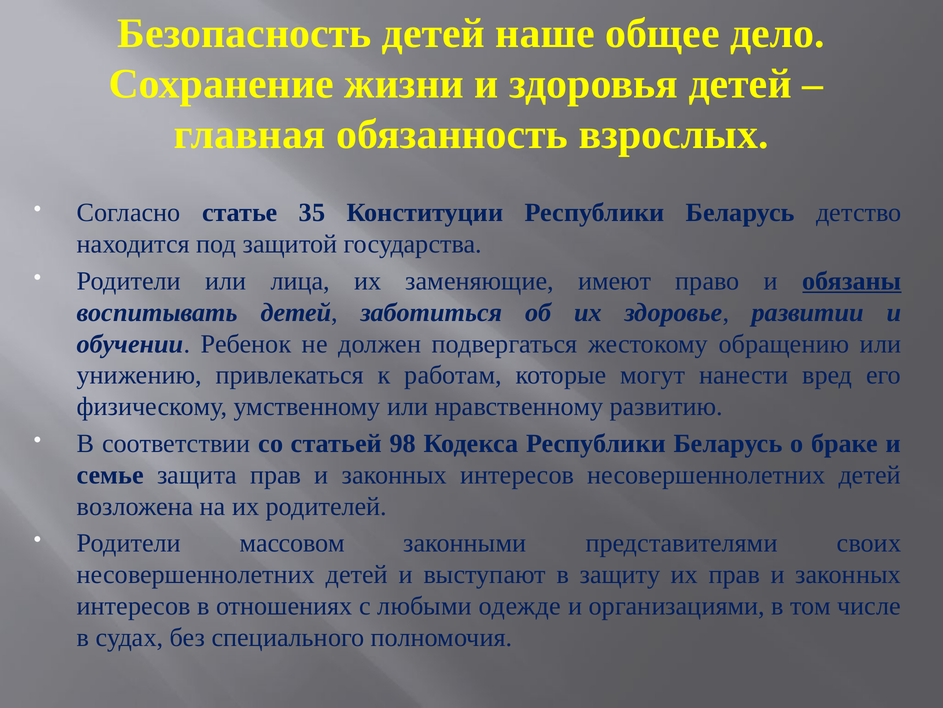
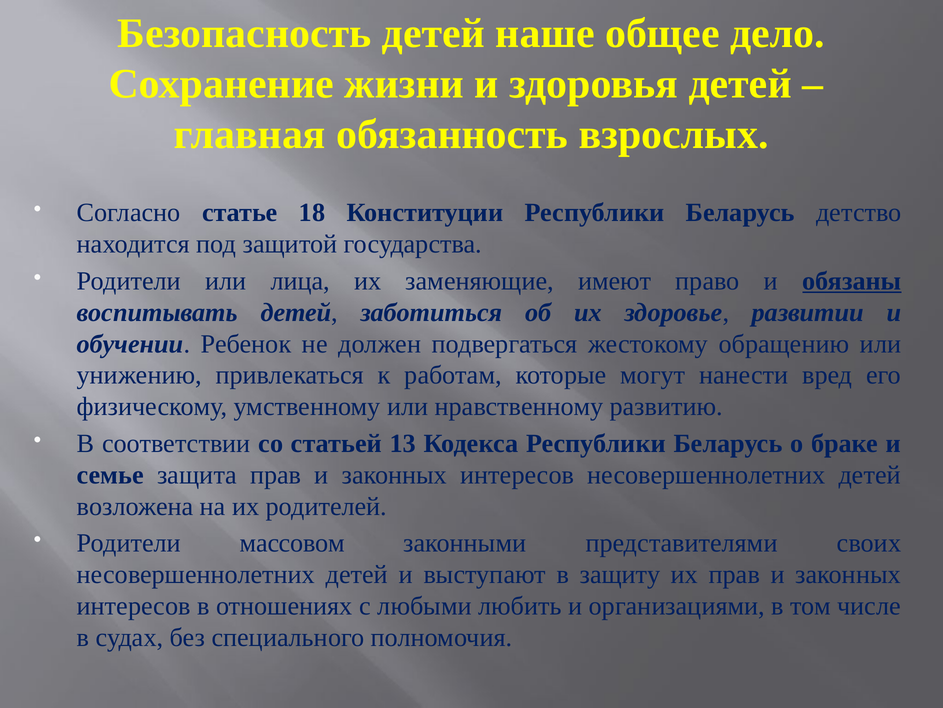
35: 35 -> 18
98: 98 -> 13
одежде: одежде -> любить
